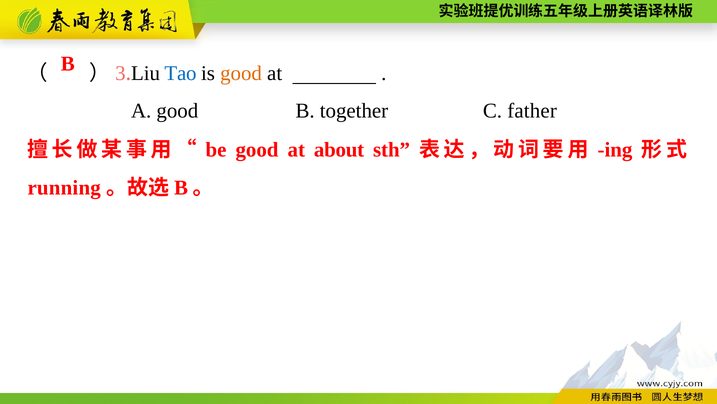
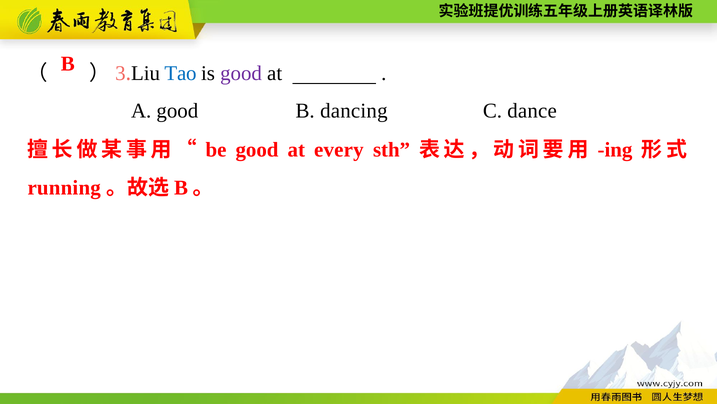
good at (241, 73) colour: orange -> purple
together: together -> dancing
father: father -> dance
about: about -> every
